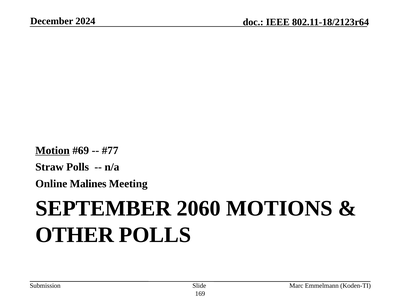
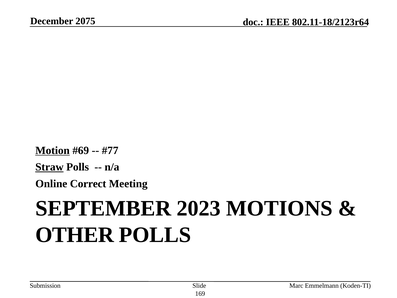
2024: 2024 -> 2075
Straw underline: none -> present
Malines: Malines -> Correct
2060: 2060 -> 2023
